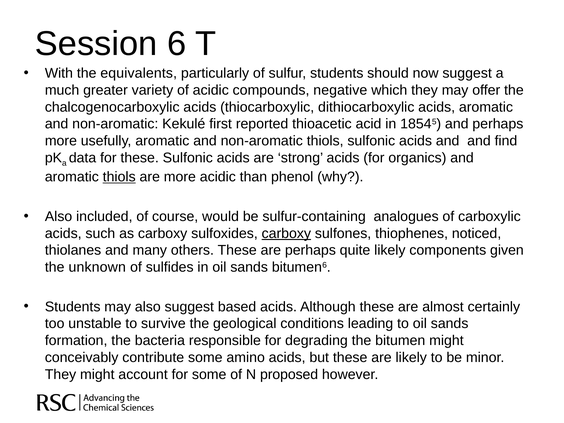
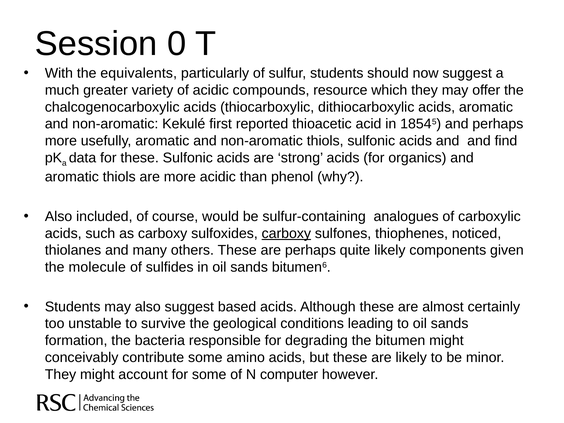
6: 6 -> 0
negative: negative -> resource
thiols at (119, 177) underline: present -> none
unknown: unknown -> molecule
proposed: proposed -> computer
